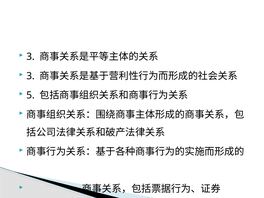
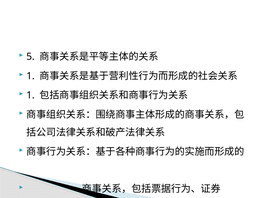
3 at (30, 57): 3 -> 5
3 at (30, 76): 3 -> 1
5 at (30, 95): 5 -> 1
